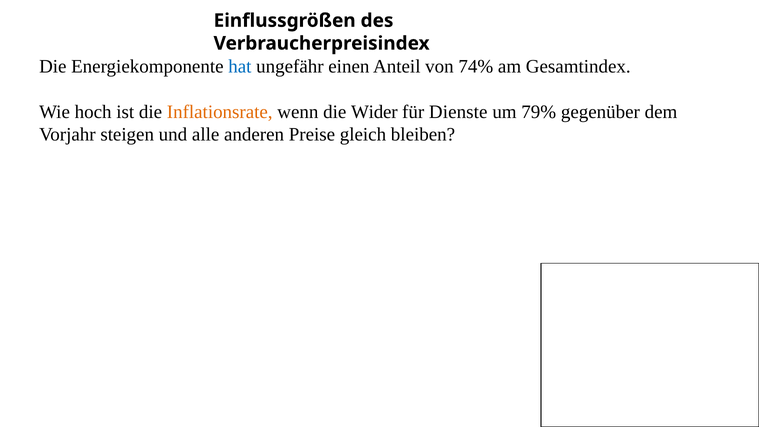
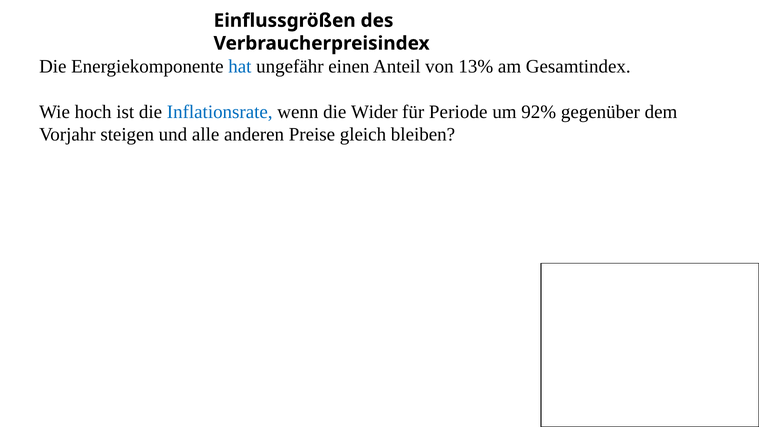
74%: 74% -> 13%
Inflationsrate colour: orange -> blue
Dienste: Dienste -> Periode
79%: 79% -> 92%
